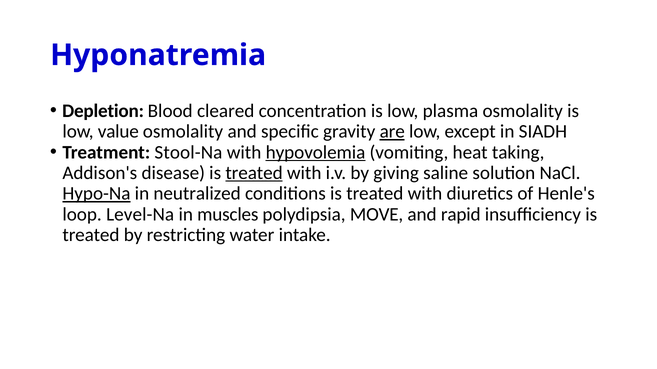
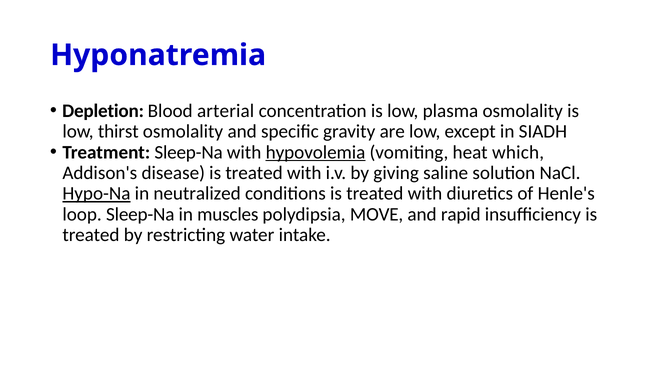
cleared: cleared -> arterial
value: value -> thirst
are underline: present -> none
Treatment Stool-Na: Stool-Na -> Sleep-Na
taking: taking -> which
treated at (254, 173) underline: present -> none
loop Level-Na: Level-Na -> Sleep-Na
